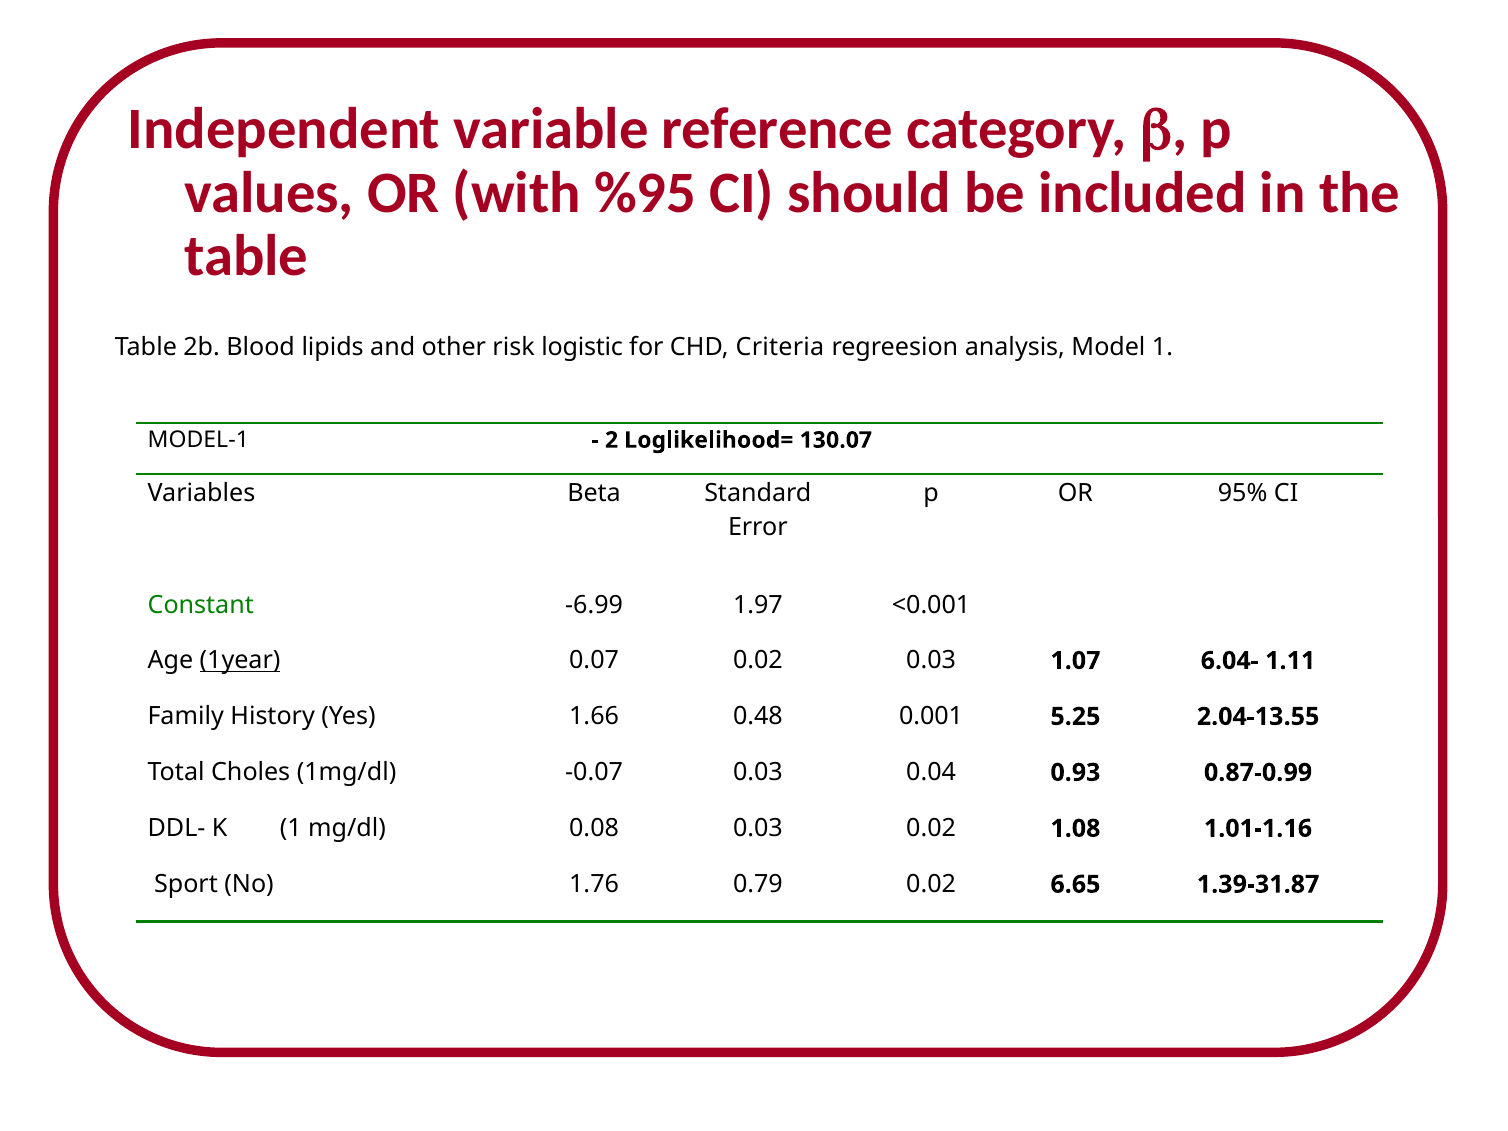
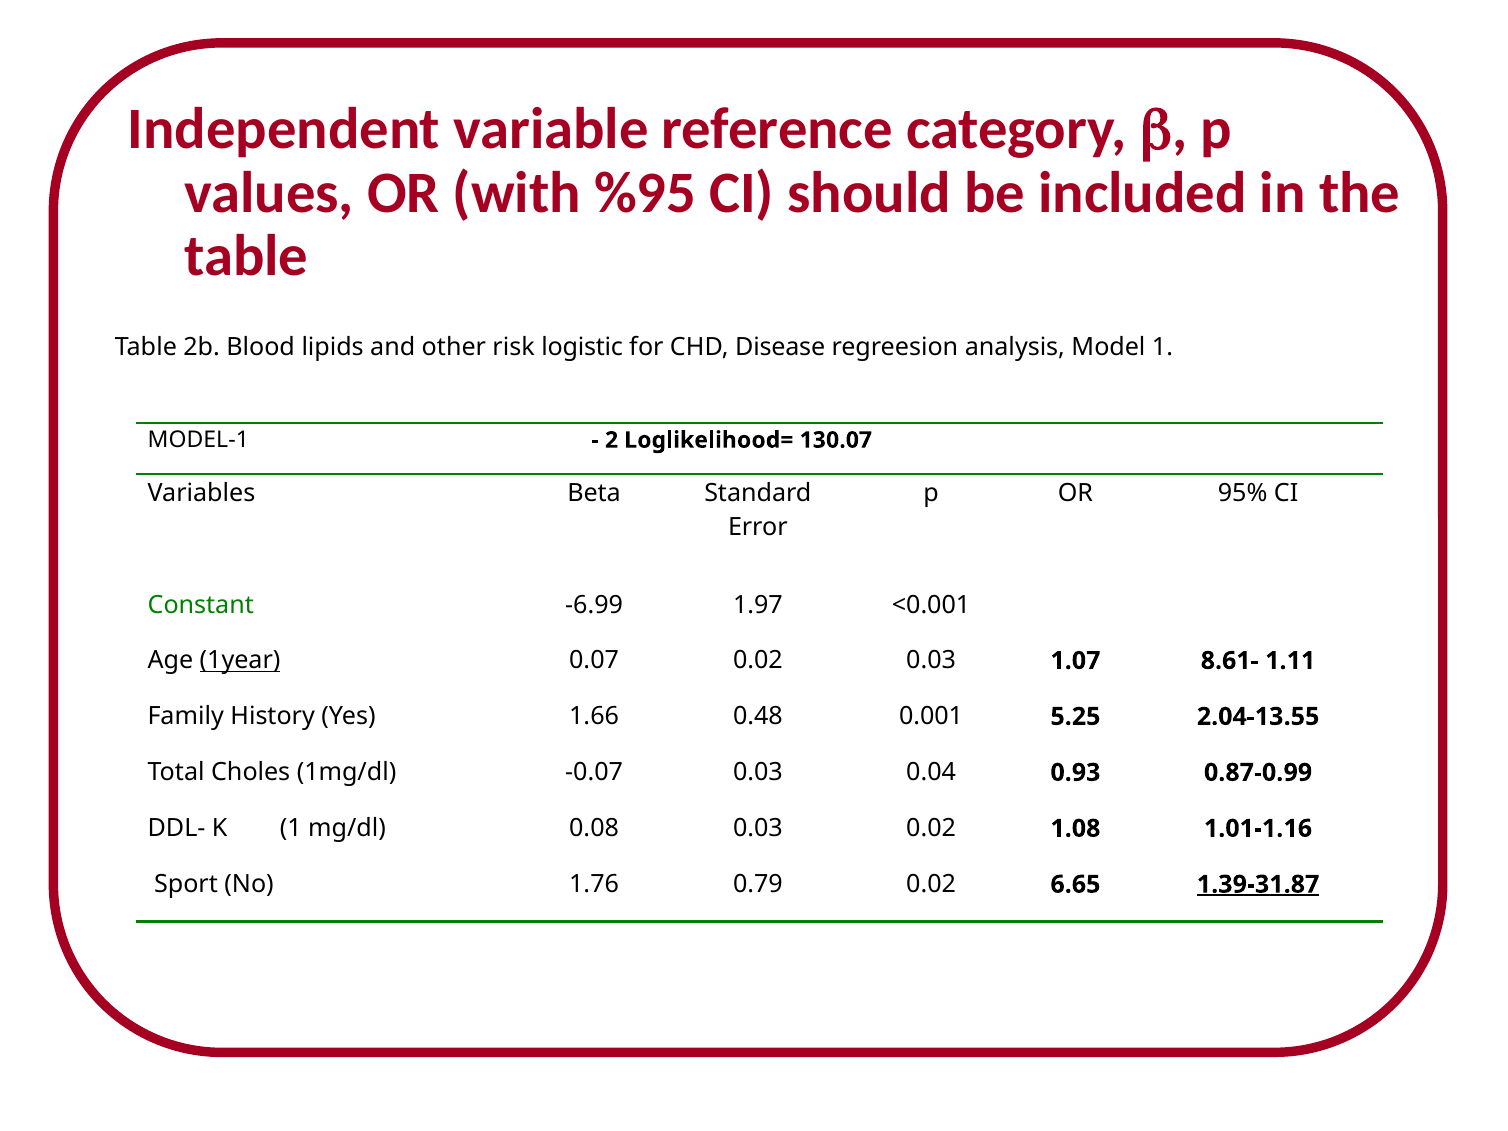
Criteria: Criteria -> Disease
6.04-: 6.04- -> 8.61-
1.39-31.87 underline: none -> present
